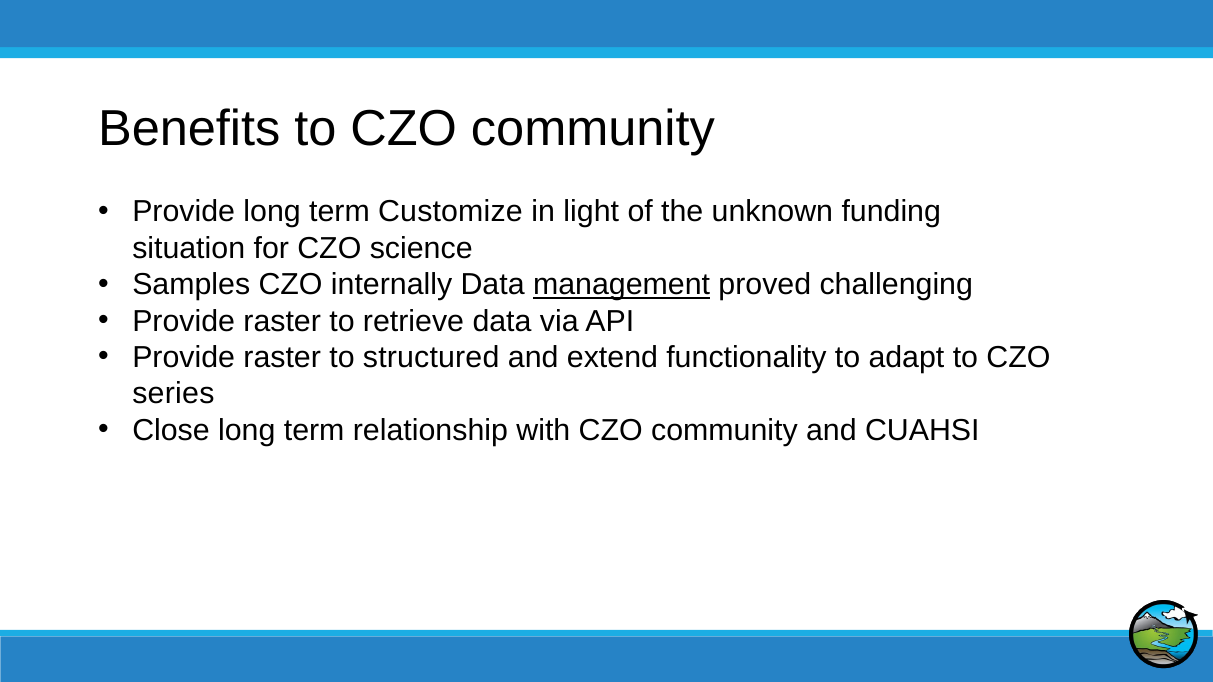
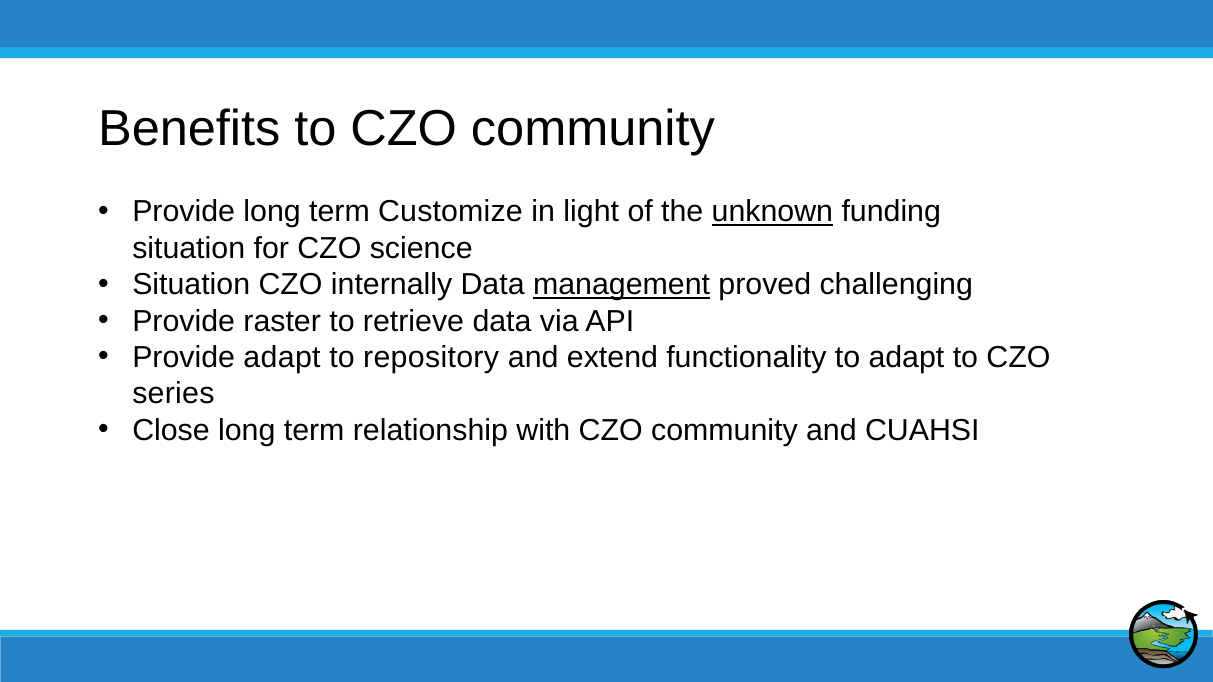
unknown underline: none -> present
Samples at (191, 285): Samples -> Situation
raster at (282, 358): raster -> adapt
structured: structured -> repository
